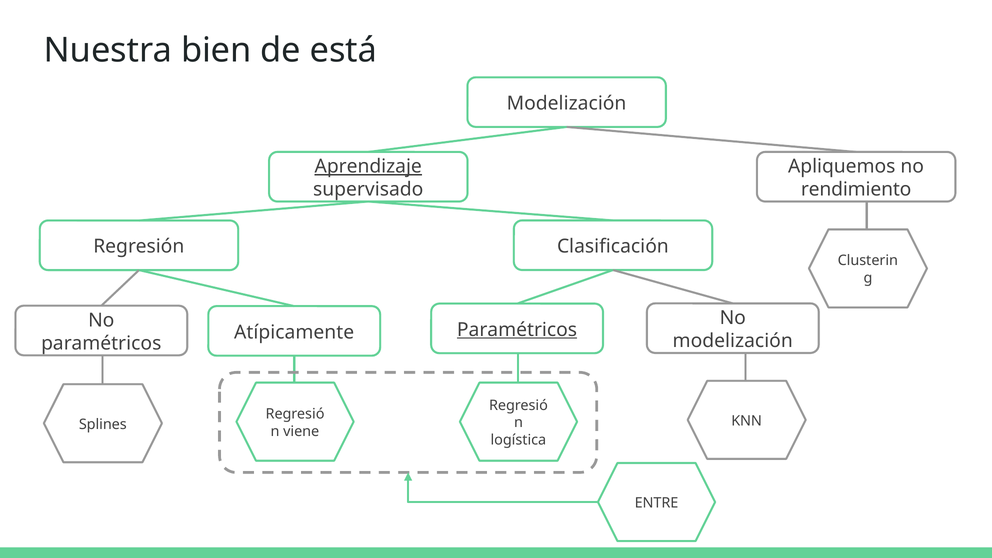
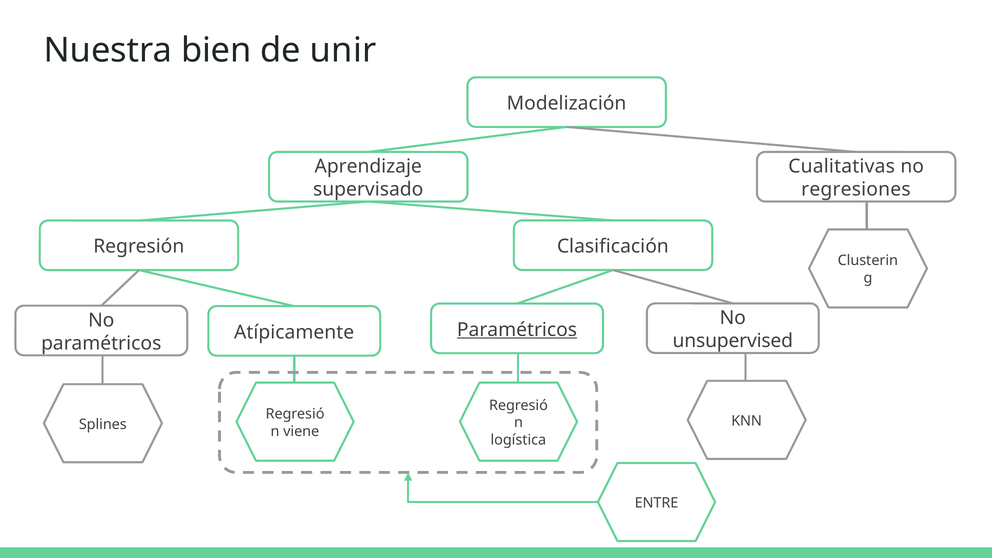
está: está -> unir
Aprendizaje underline: present -> none
Apliquemos: Apliquemos -> Cualitativas
rendimiento: rendimiento -> regresiones
modelización at (733, 341): modelización -> unsupervised
